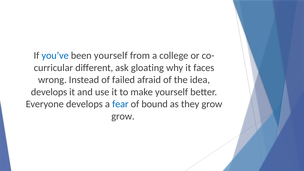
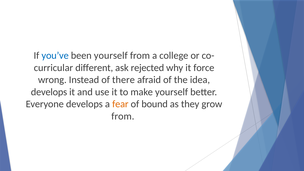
gloating: gloating -> rejected
faces: faces -> force
failed: failed -> there
fear colour: blue -> orange
grow at (123, 116): grow -> from
